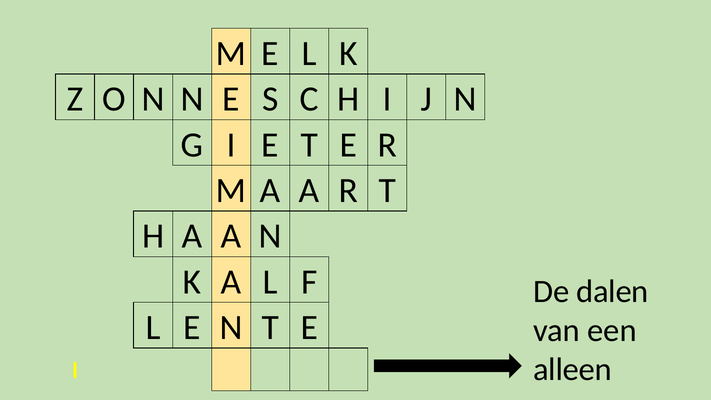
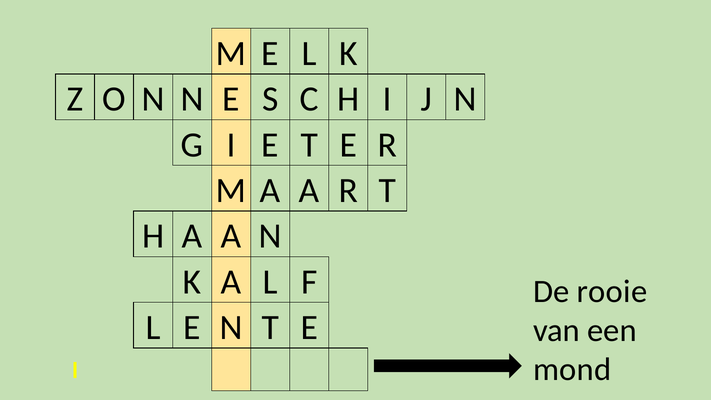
dalen: dalen -> rooie
alleen: alleen -> mond
